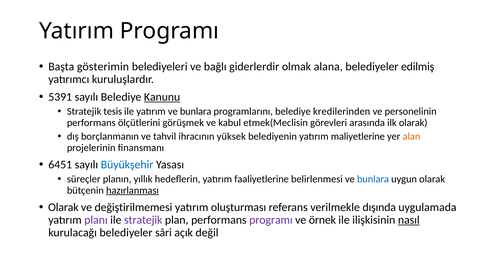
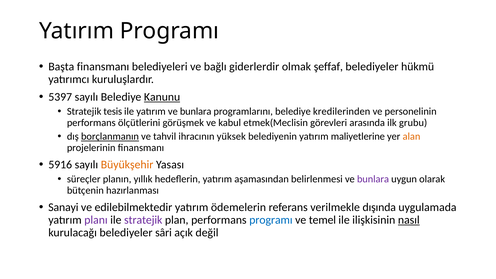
Başta gösterimin: gösterimin -> finansmanı
alana: alana -> şeffaf
edilmiş: edilmiş -> hükmü
5391: 5391 -> 5397
ilk olarak: olarak -> grubu
borçlanmanın underline: none -> present
6451: 6451 -> 5916
Büyükşehir colour: blue -> orange
faaliyetlerine: faaliyetlerine -> aşamasından
bunlara at (373, 179) colour: blue -> purple
hazırlanması underline: present -> none
Olarak at (63, 207): Olarak -> Sanayi
değiştirilmemesi: değiştirilmemesi -> edilebilmektedir
oluşturması: oluşturması -> ödemelerin
programı at (271, 220) colour: purple -> blue
örnek: örnek -> temel
